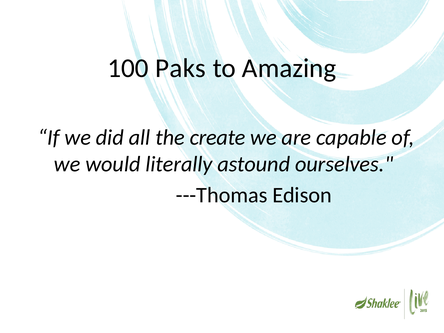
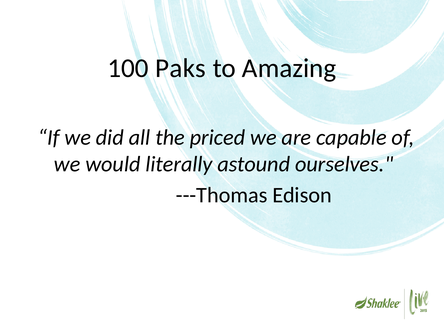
create: create -> priced
